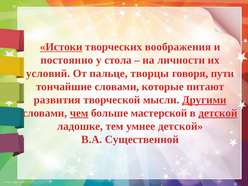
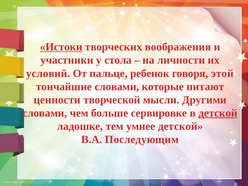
постоянно: постоянно -> участники
творцы: творцы -> ребенок
пути: пути -> этой
развития: развития -> ценности
Другими underline: present -> none
чем underline: present -> none
мастерской: мастерской -> сервировке
Существенной: Существенной -> Последующим
